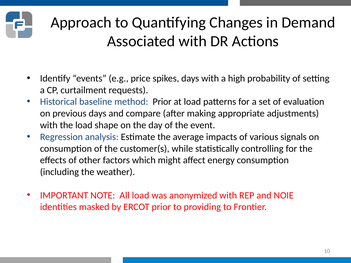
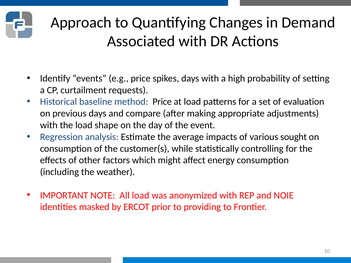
method Prior: Prior -> Price
signals: signals -> sought
